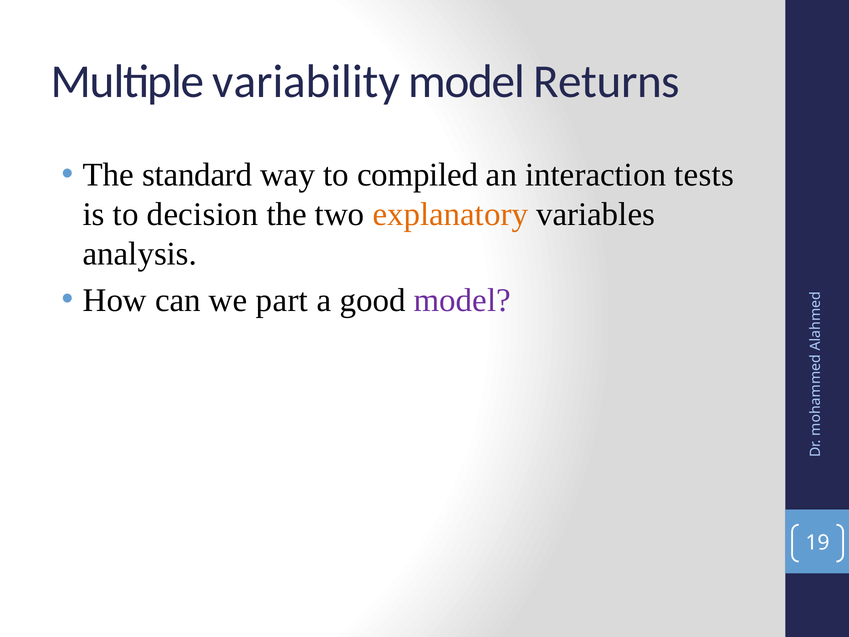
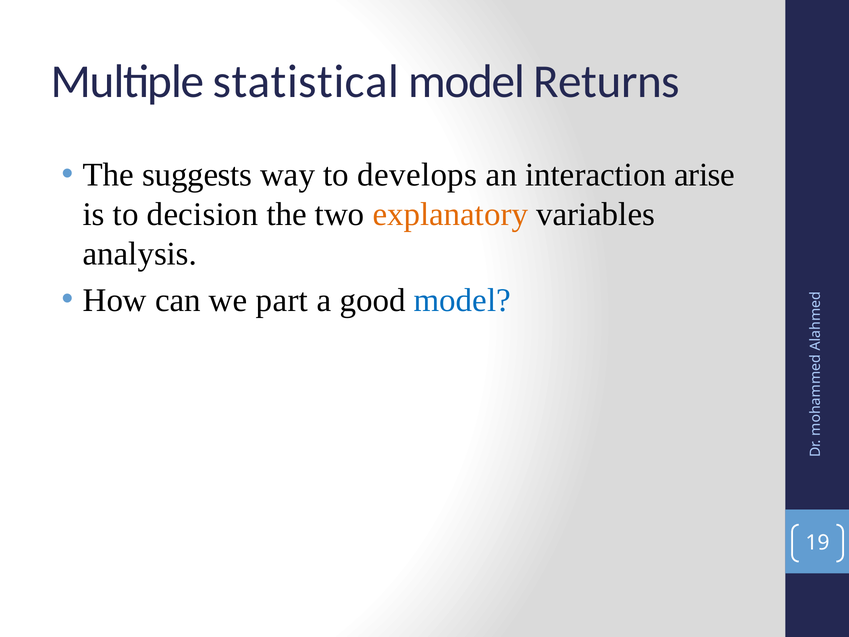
variability: variability -> statistical
standard: standard -> suggests
compiled: compiled -> develops
tests: tests -> arise
model at (462, 300) colour: purple -> blue
